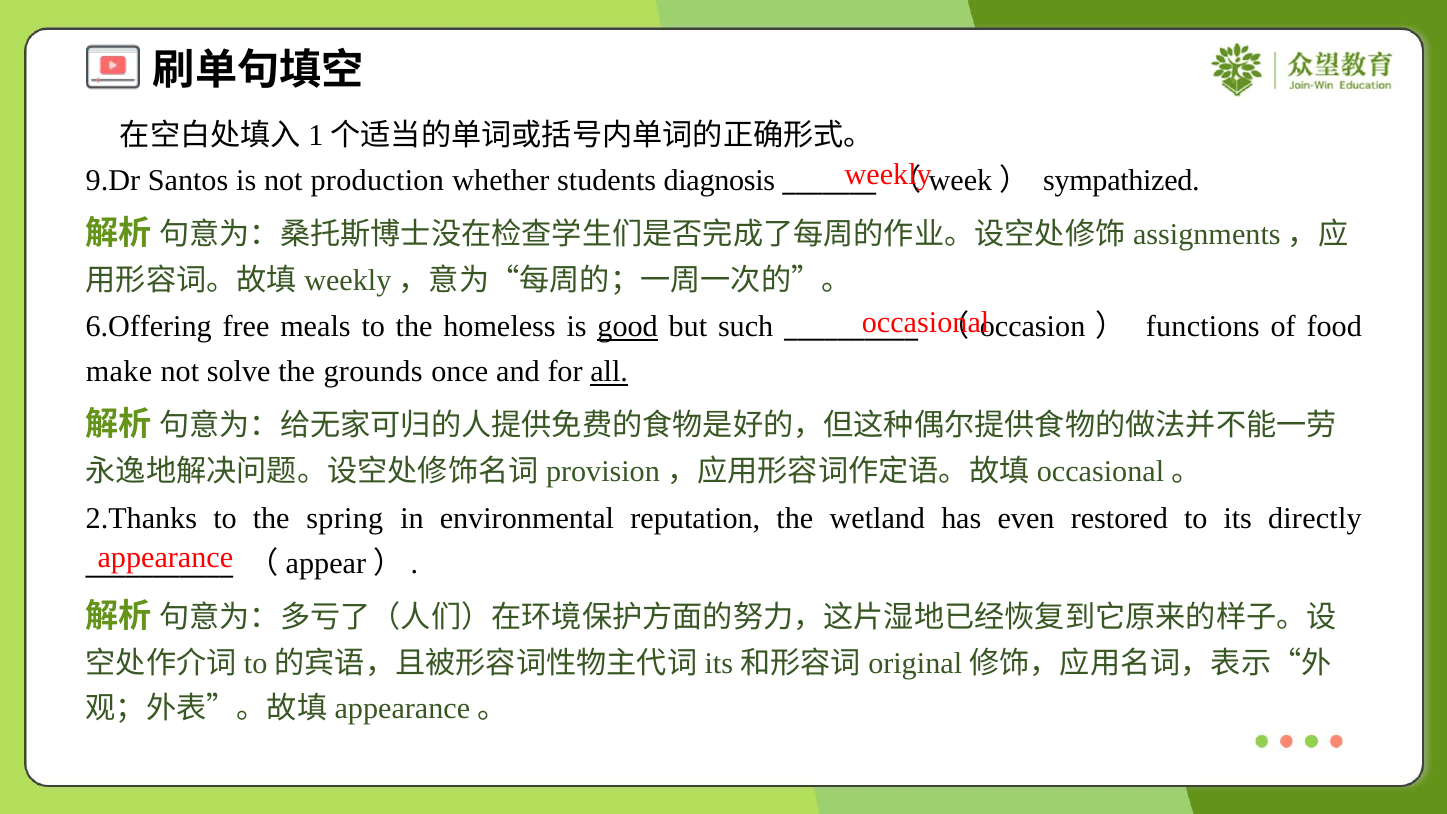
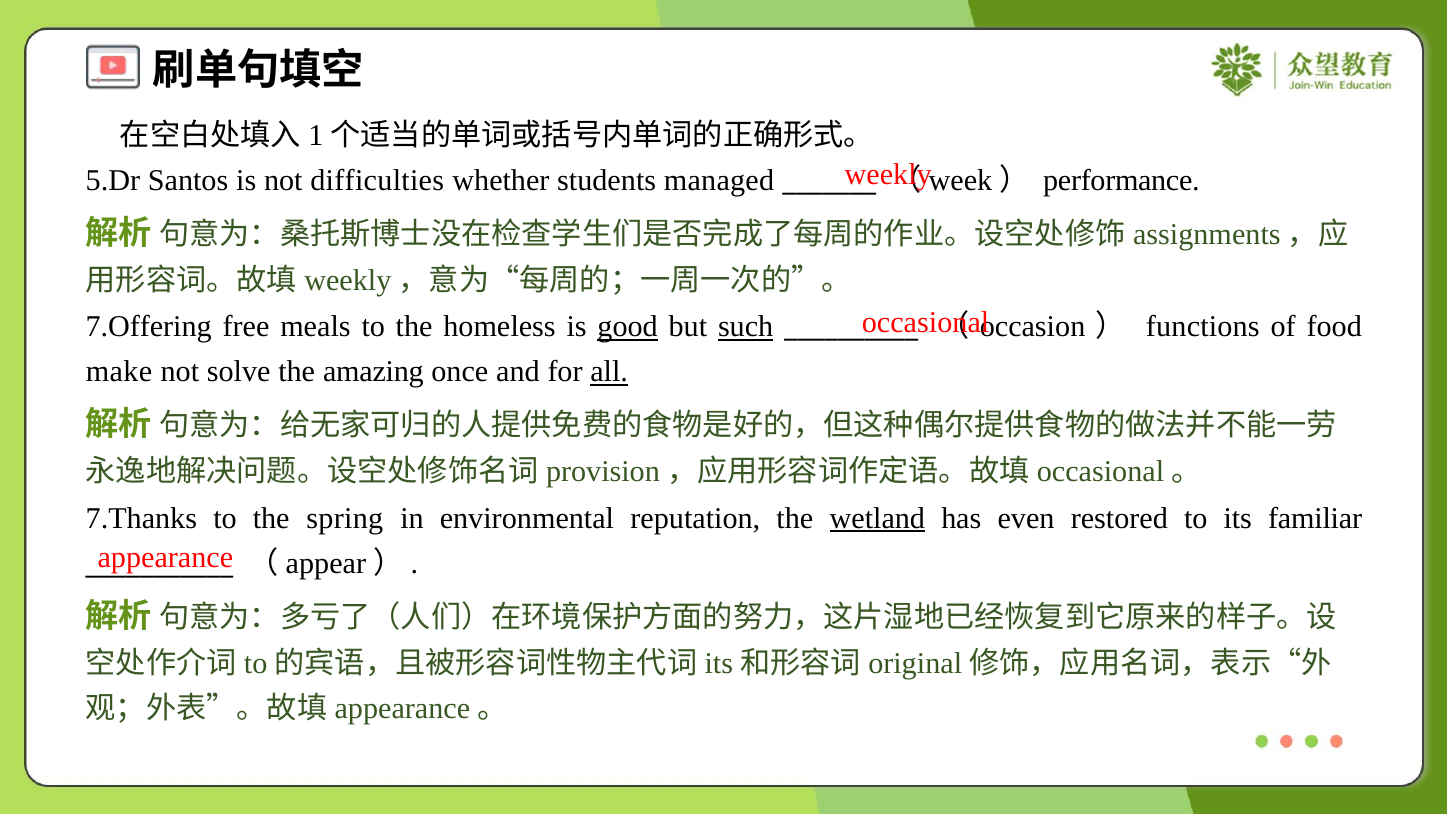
9.Dr: 9.Dr -> 5.Dr
production: production -> difficulties
diagnosis: diagnosis -> managed
sympathized: sympathized -> performance
6.Offering: 6.Offering -> 7.Offering
such underline: none -> present
grounds: grounds -> amazing
2.Thanks: 2.Thanks -> 7.Thanks
wetland underline: none -> present
directly: directly -> familiar
